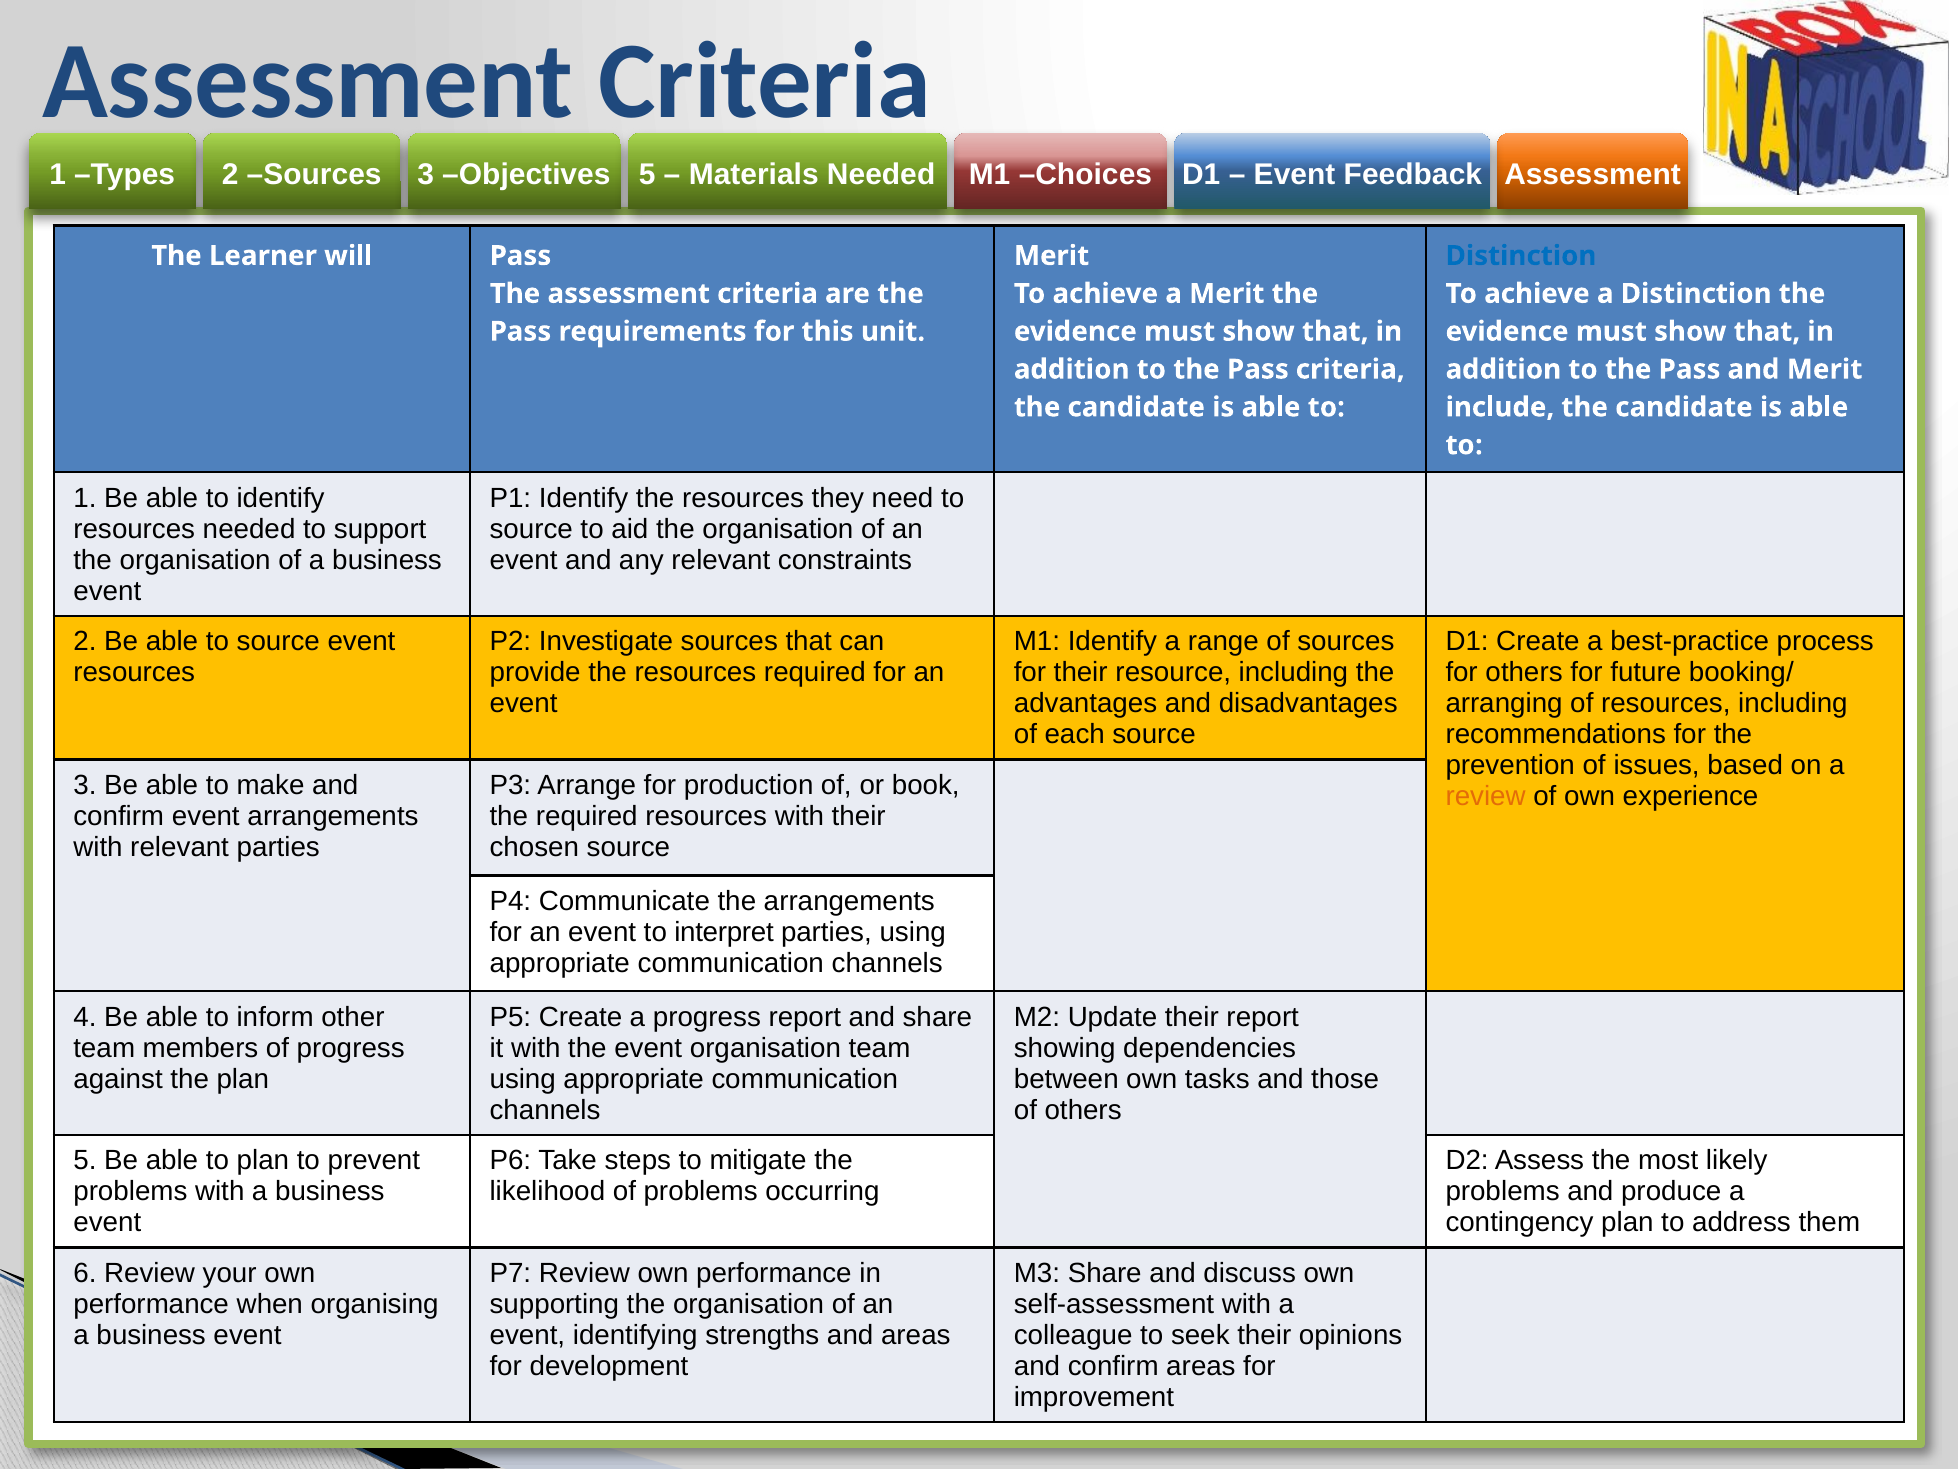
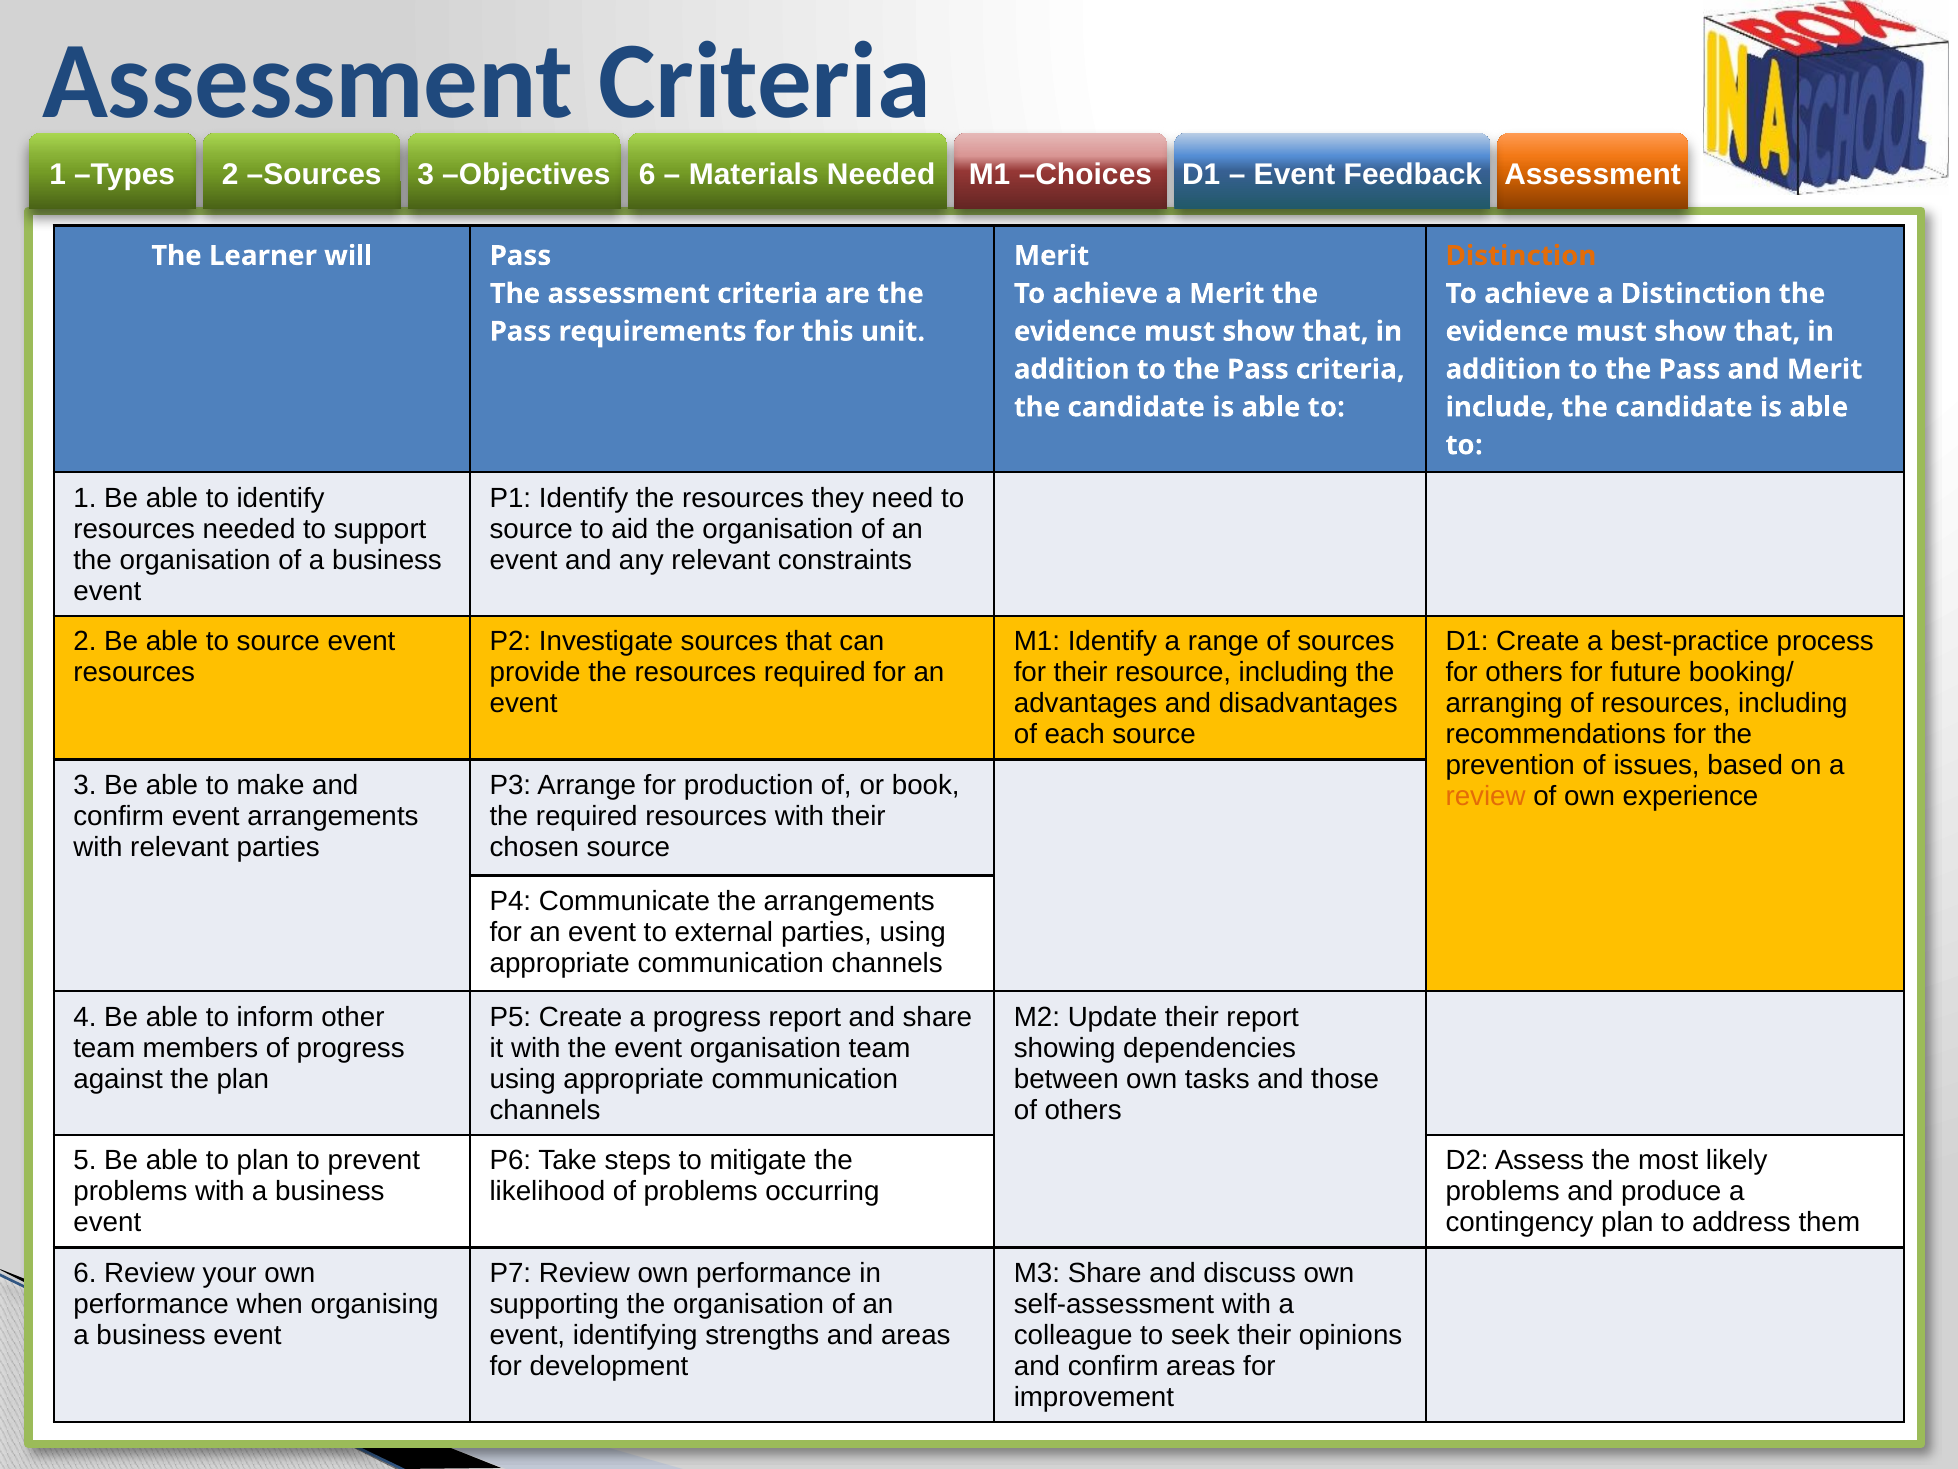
5 at (647, 175): 5 -> 6
Distinction at (1521, 256) colour: blue -> orange
interpret: interpret -> external
